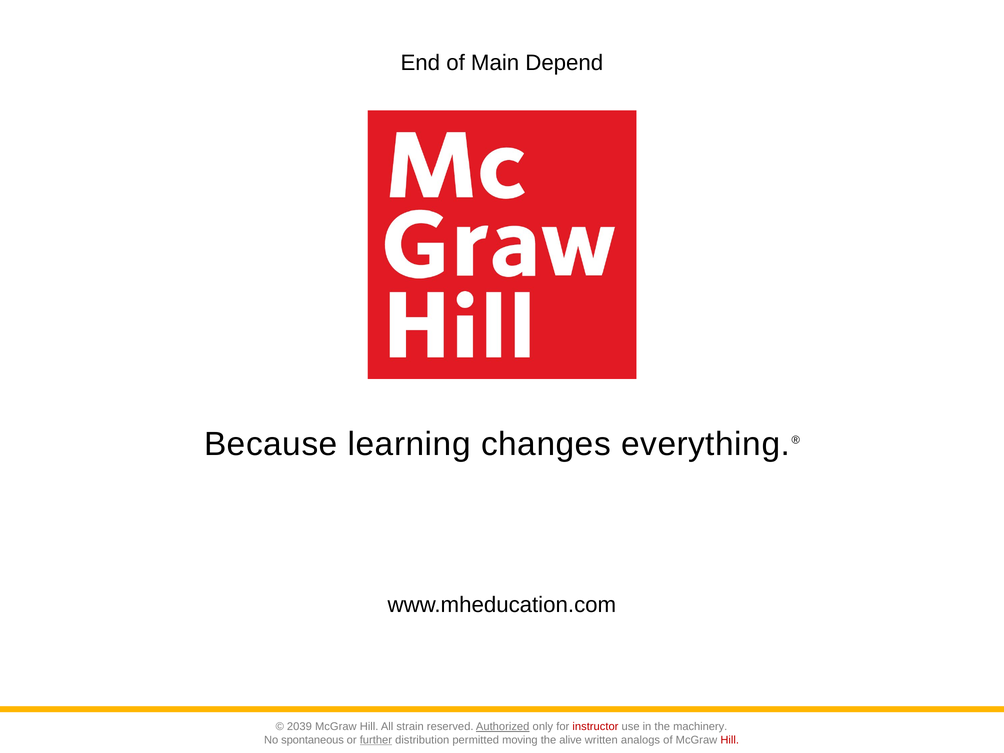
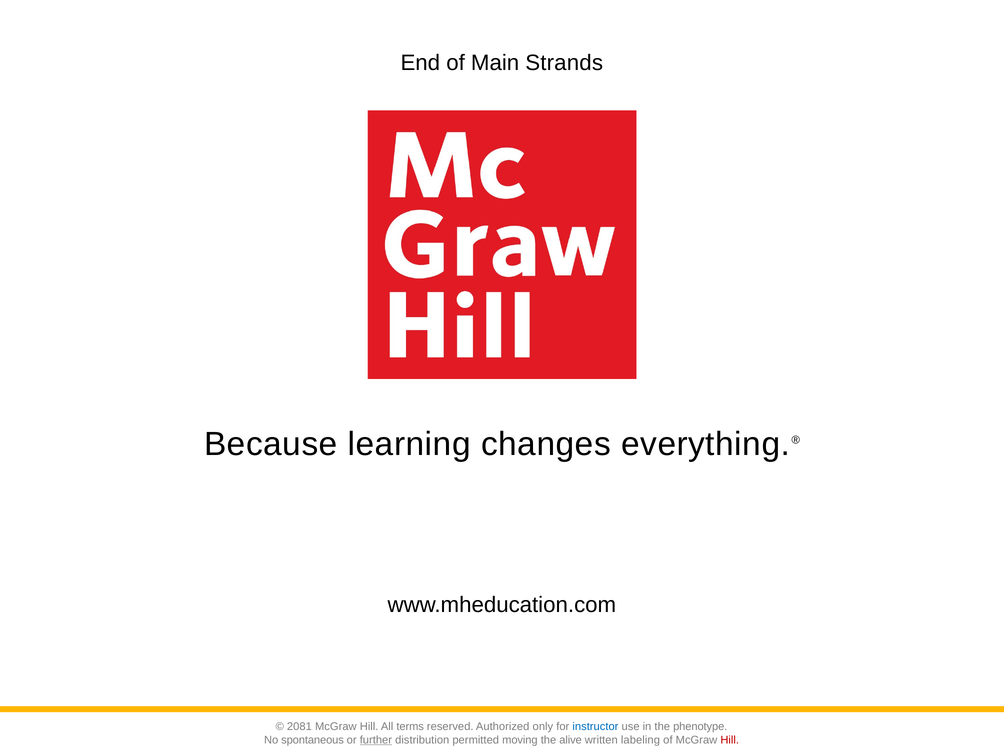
Depend: Depend -> Strands
2039: 2039 -> 2081
strain: strain -> terms
Authorized underline: present -> none
instructor colour: red -> blue
machinery: machinery -> phenotype
analogs: analogs -> labeling
